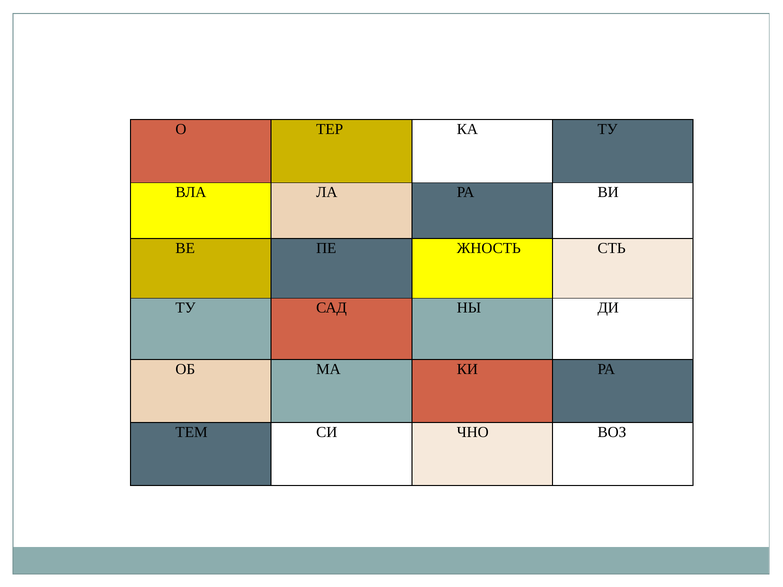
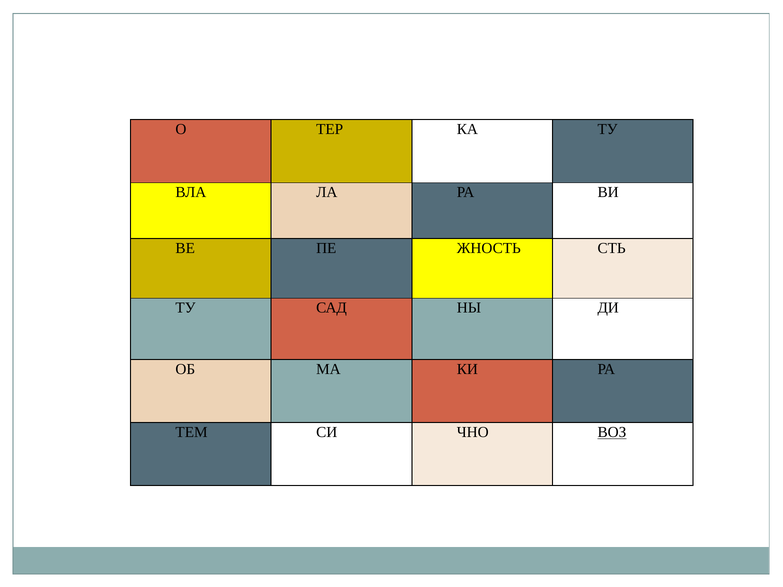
ВОЗ underline: none -> present
